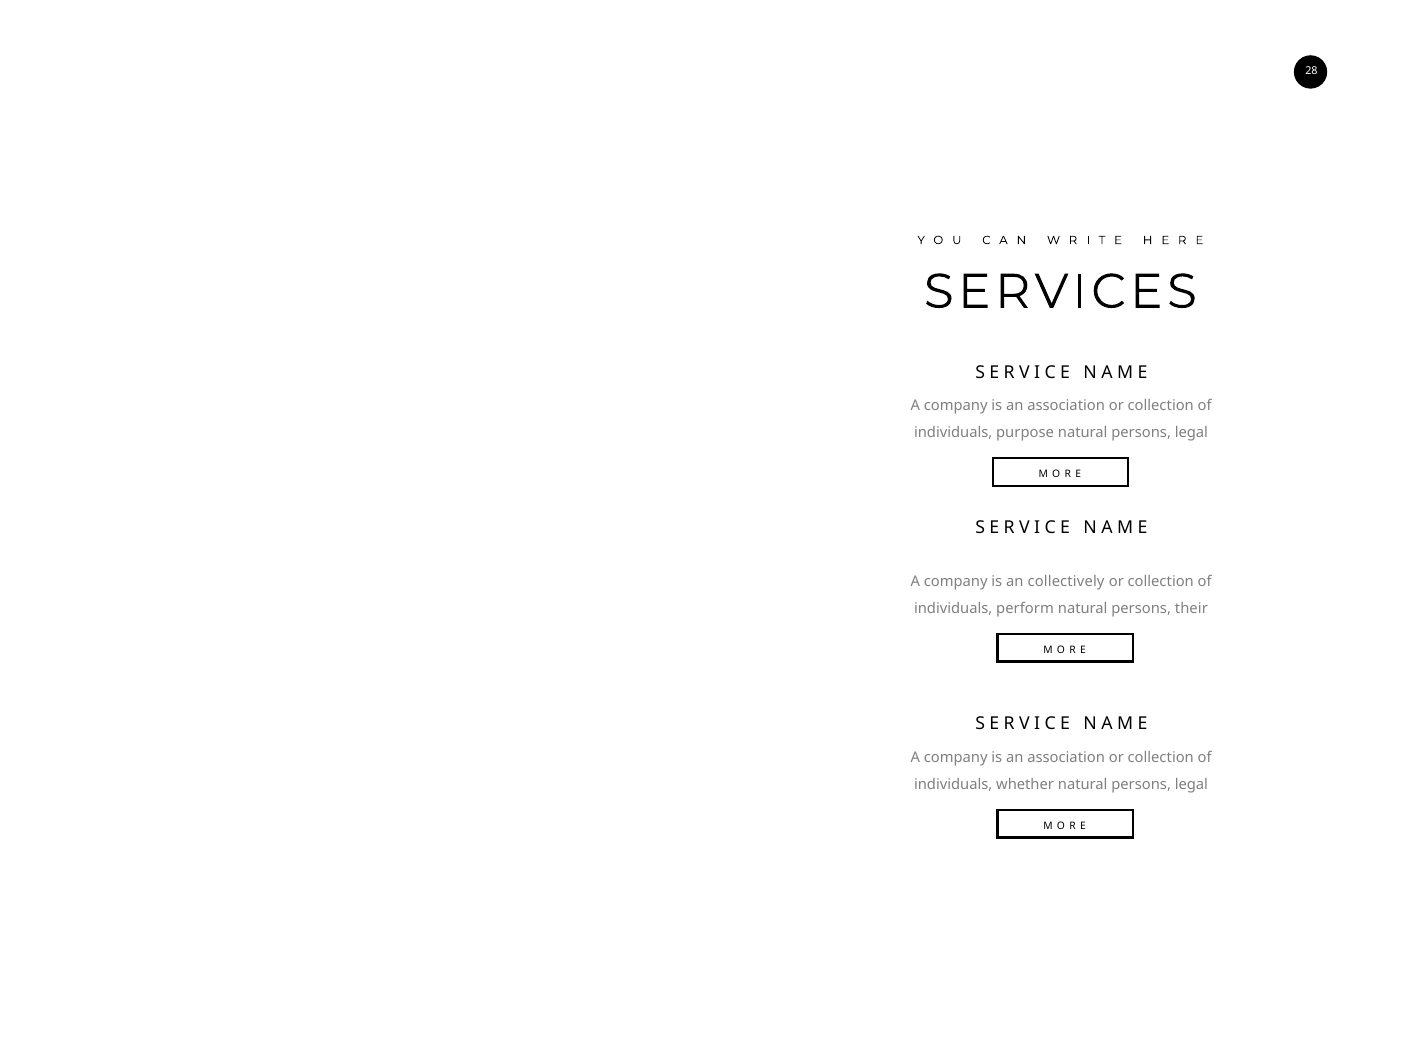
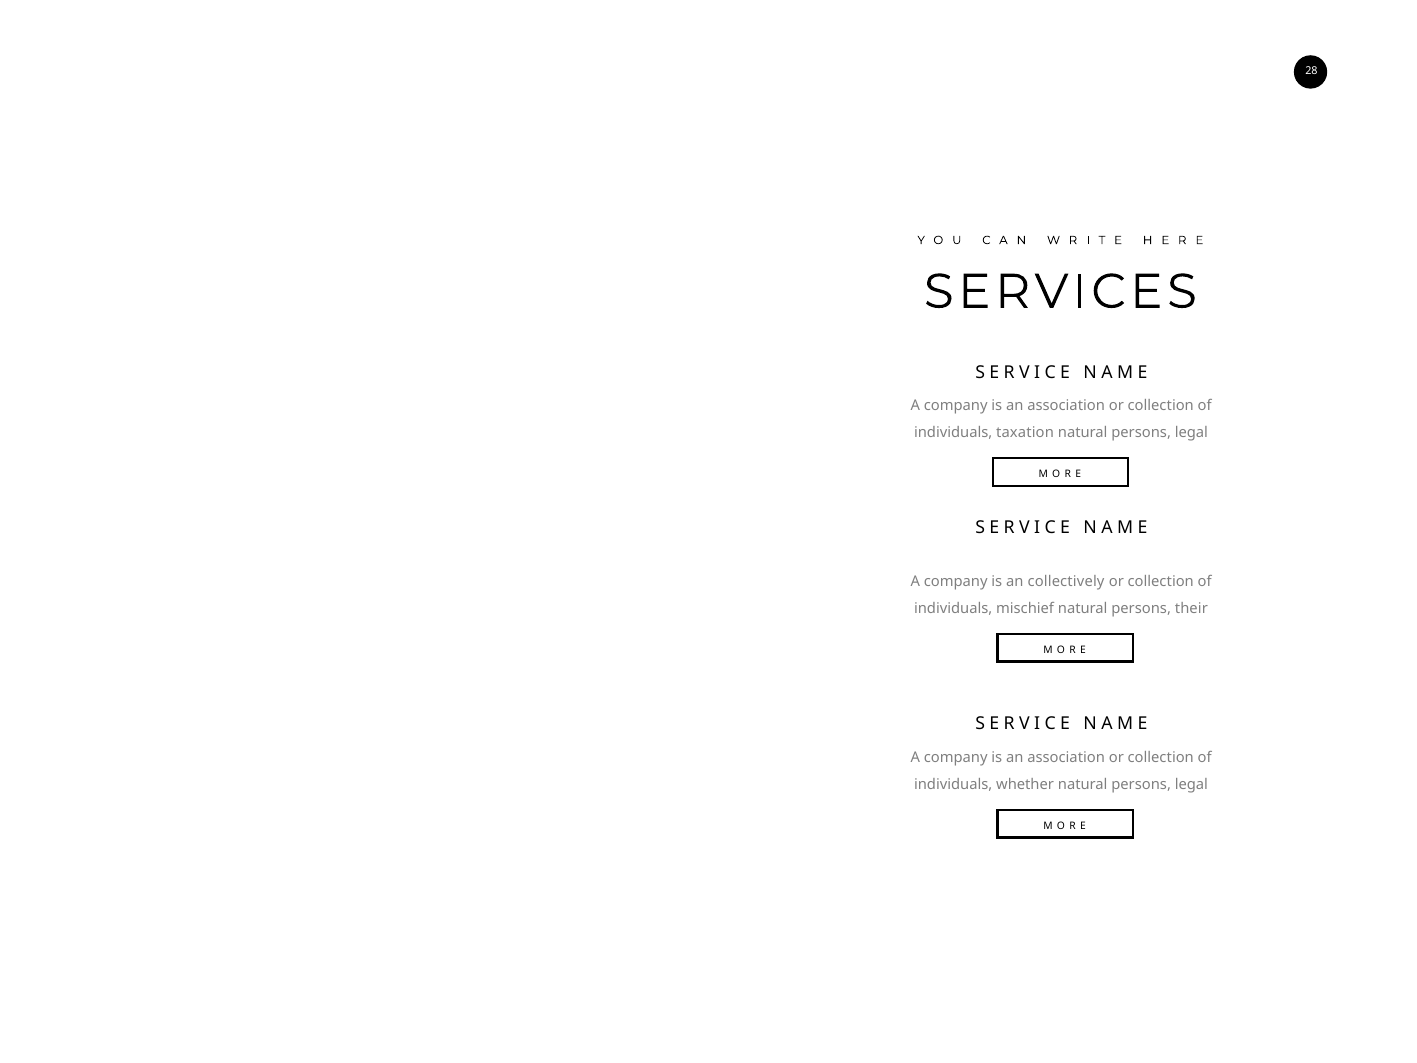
purpose: purpose -> taxation
perform: perform -> mischief
